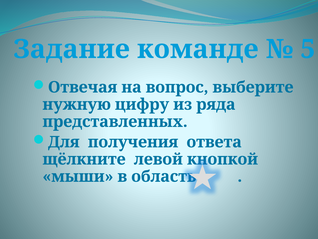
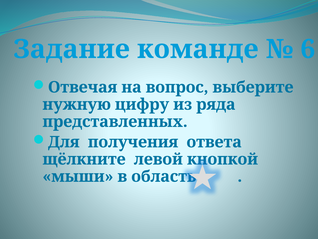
5: 5 -> 6
